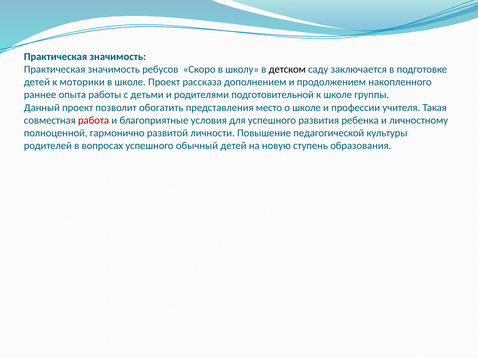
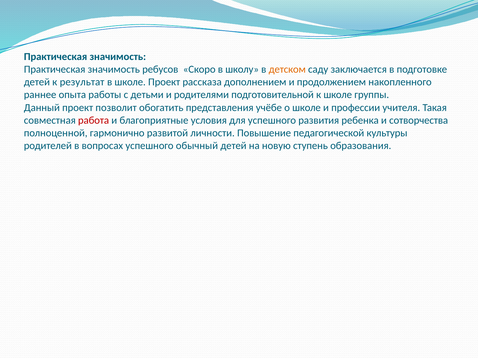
детском colour: black -> orange
моторики: моторики -> результат
место: место -> учёбе
личностному: личностному -> сотворчества
